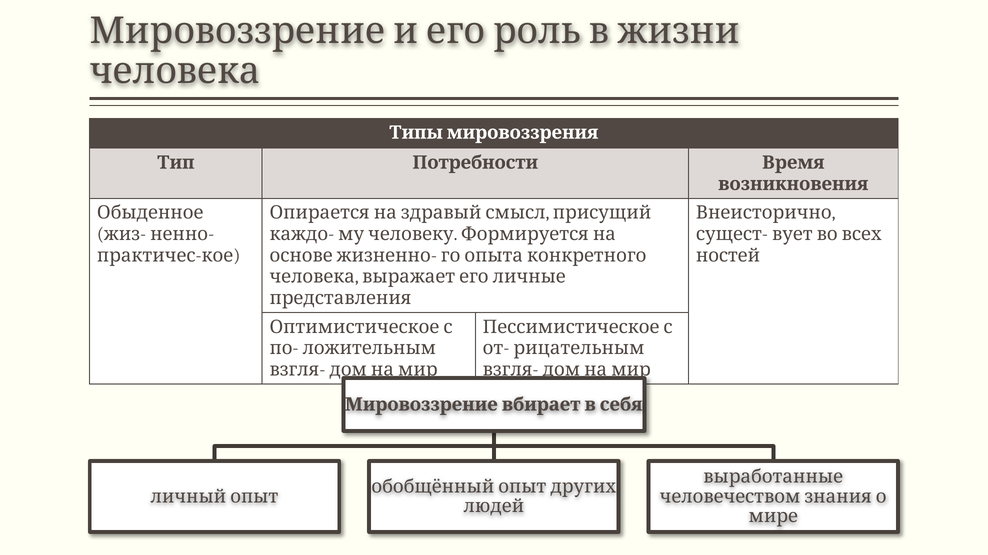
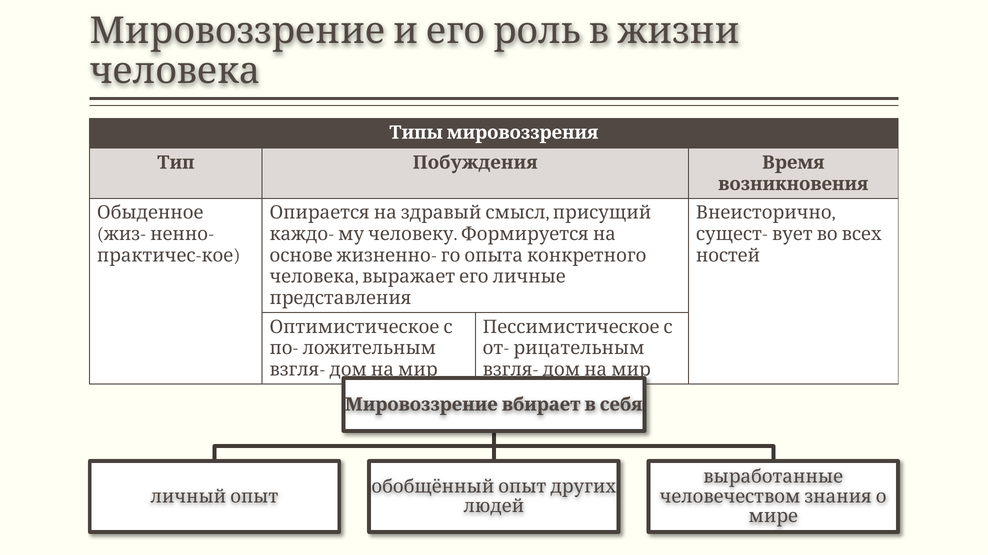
Потребности: Потребности -> Побуждения
